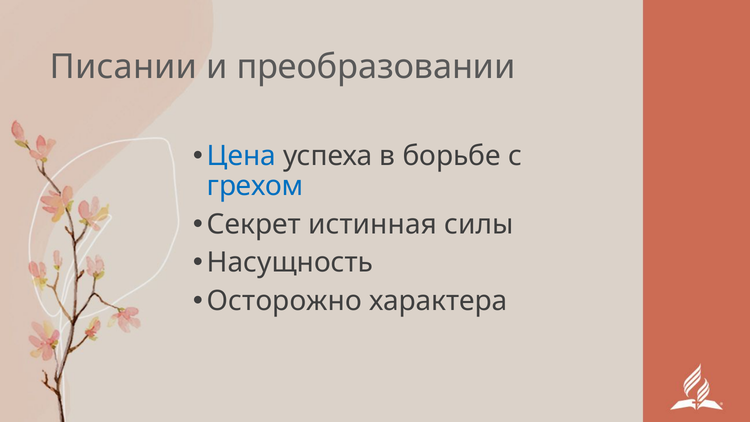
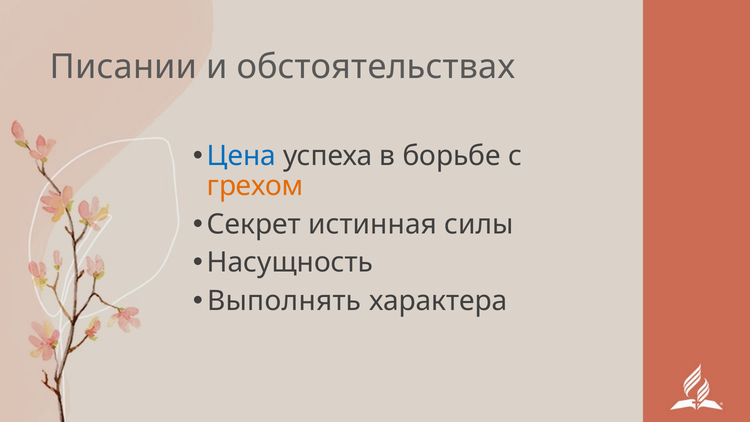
преобразовании: преобразовании -> обстоятельствах
грехом colour: blue -> orange
Осторожно: Осторожно -> Выполнять
